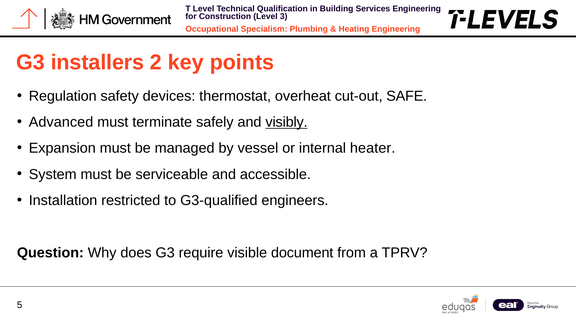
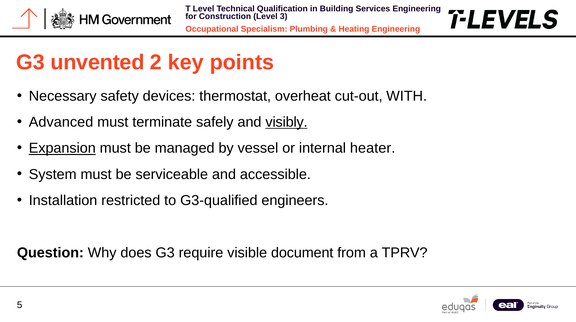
installers: installers -> unvented
Regulation: Regulation -> Necessary
SAFE: SAFE -> WITH
Expansion underline: none -> present
